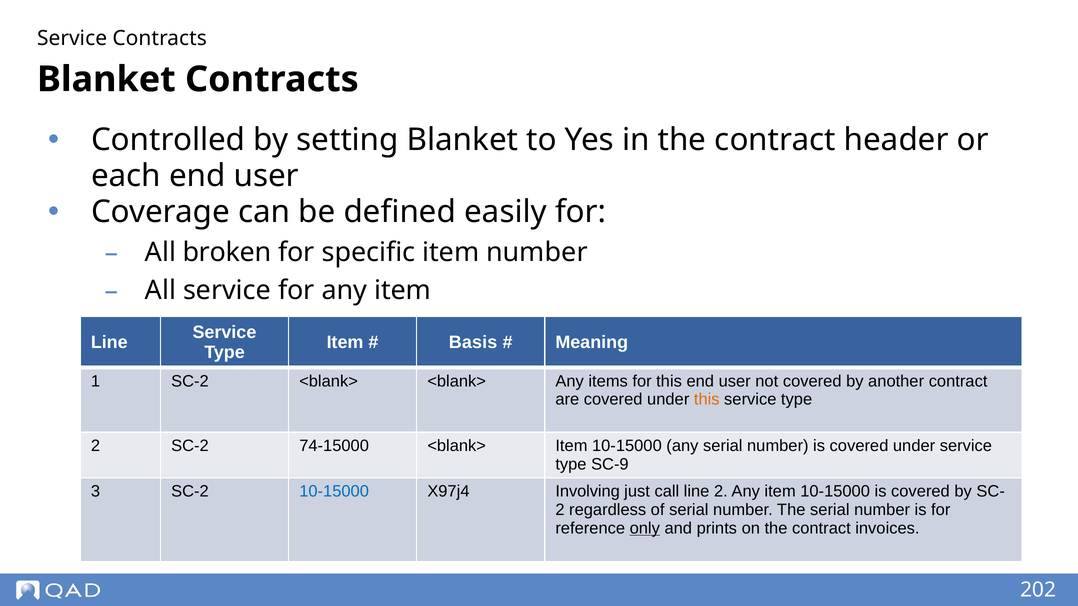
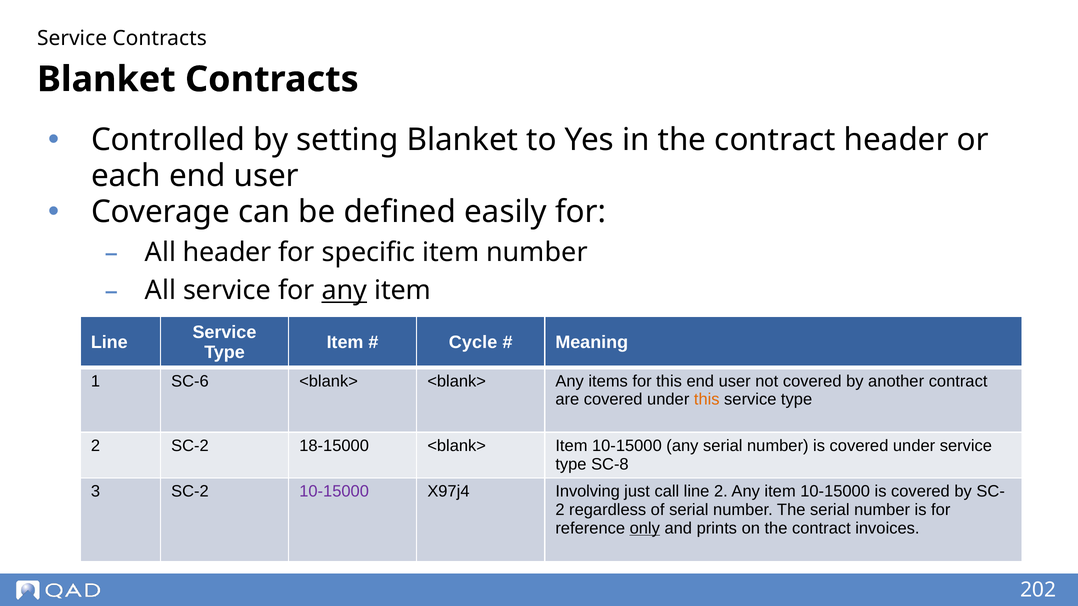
All broken: broken -> header
any at (344, 291) underline: none -> present
Basis: Basis -> Cycle
1 SC-2: SC-2 -> SC-6
74-15000: 74-15000 -> 18-15000
SC-9: SC-9 -> SC-8
10-15000 at (334, 492) colour: blue -> purple
